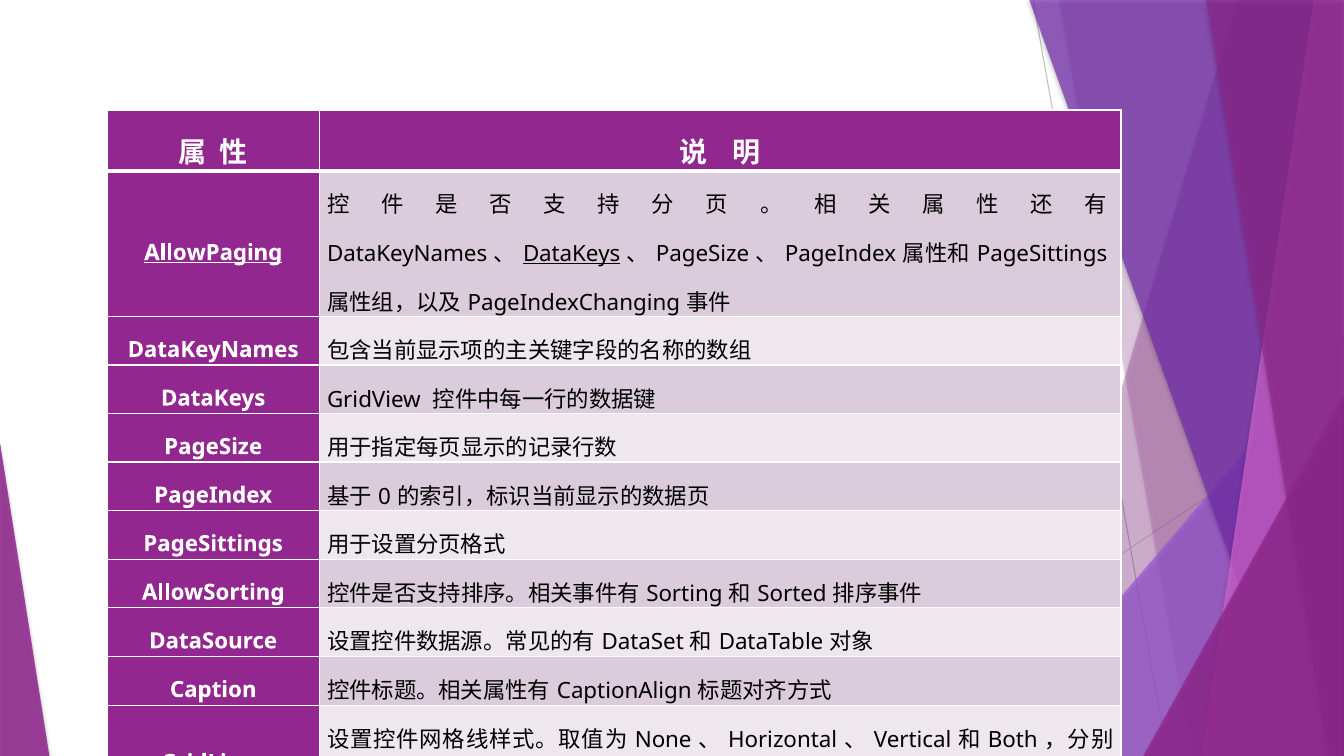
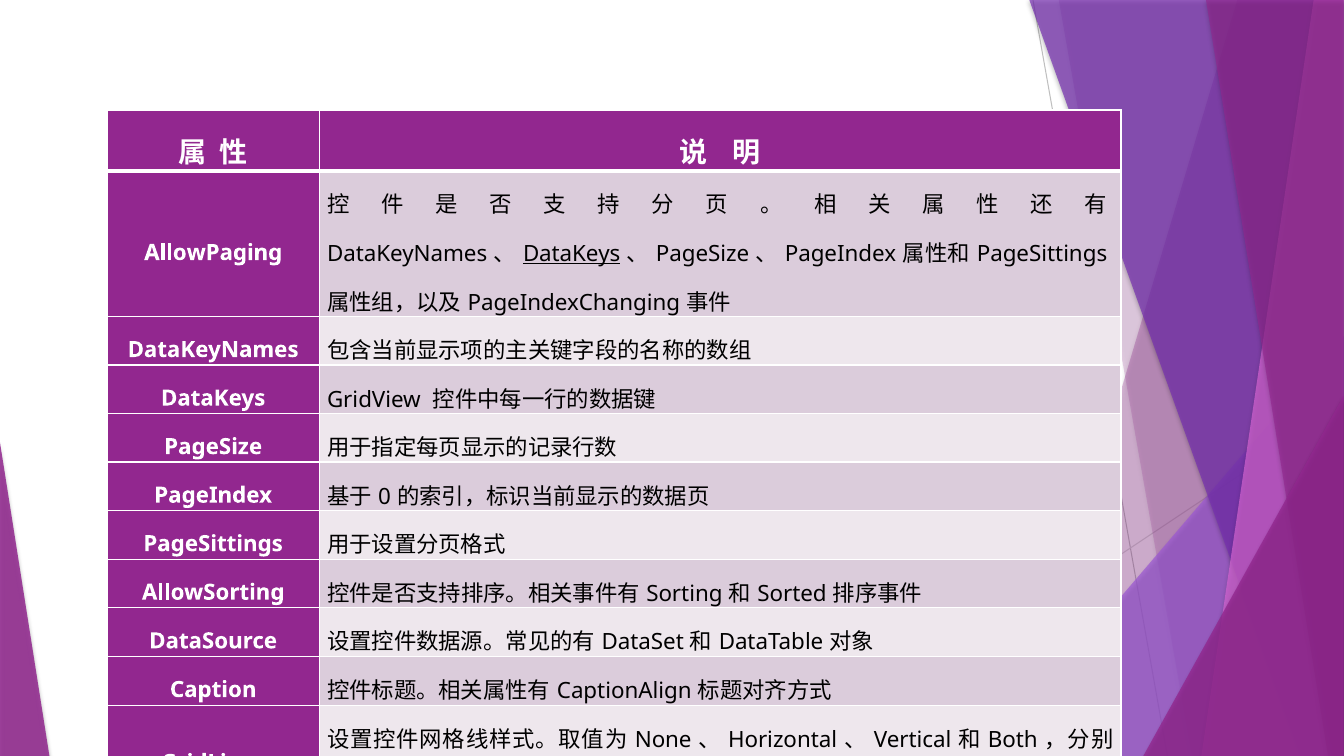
AllowPaging underline: present -> none
